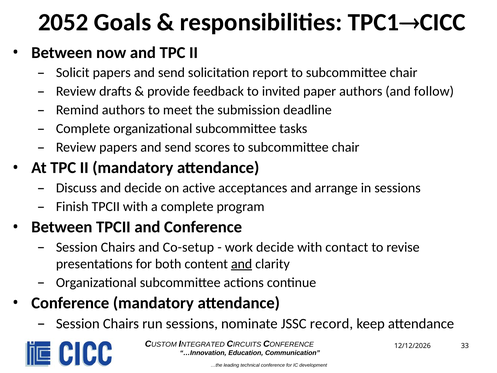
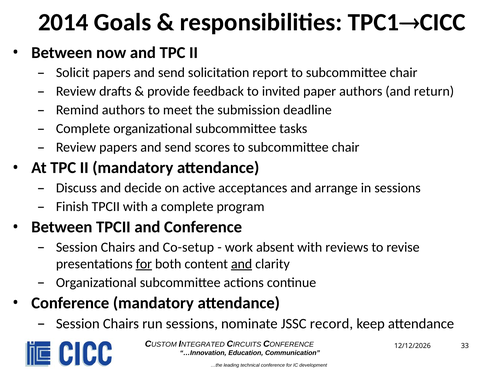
2052: 2052 -> 2014
follow: follow -> return
work decide: decide -> absent
contact: contact -> reviews
for at (144, 264) underline: none -> present
